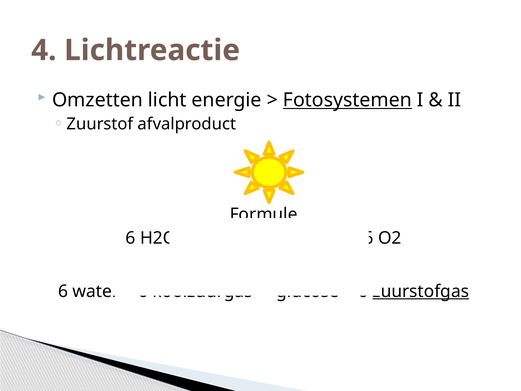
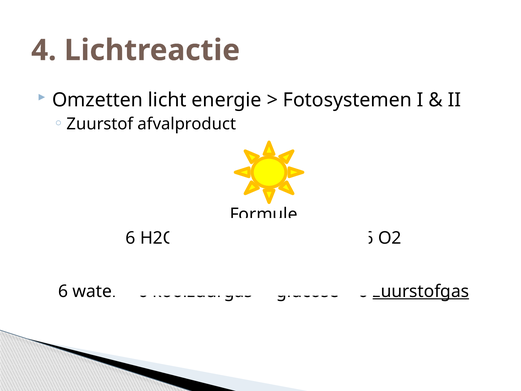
Fotosystemen underline: present -> none
